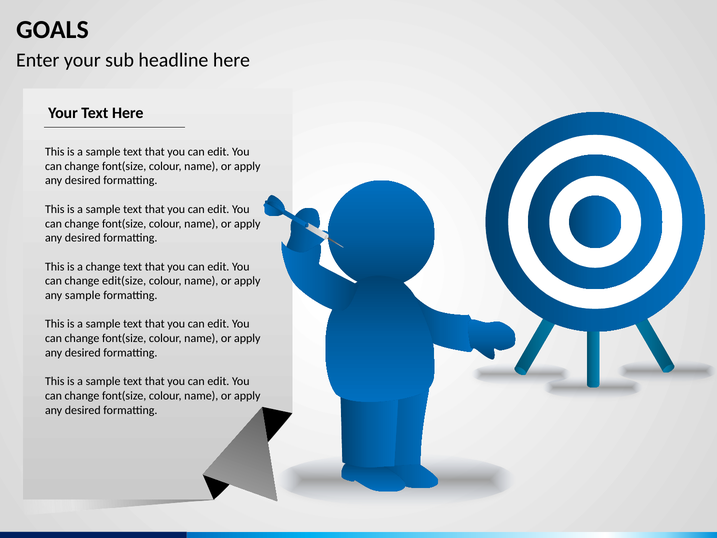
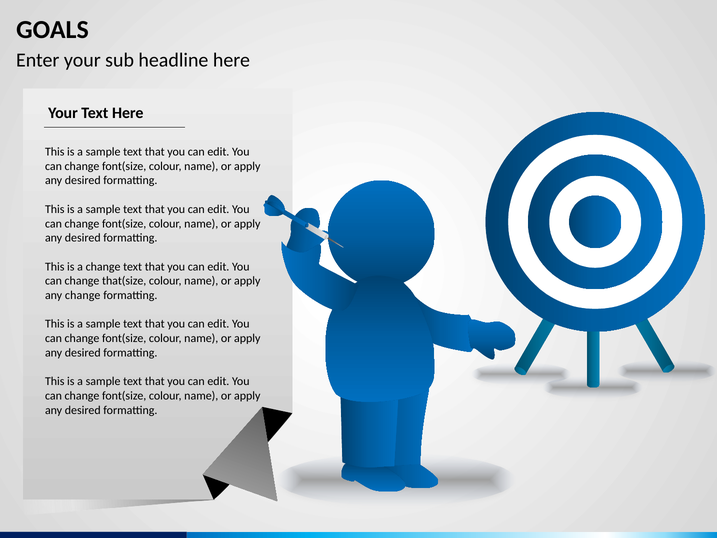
edit(size: edit(size -> that(size
any sample: sample -> change
